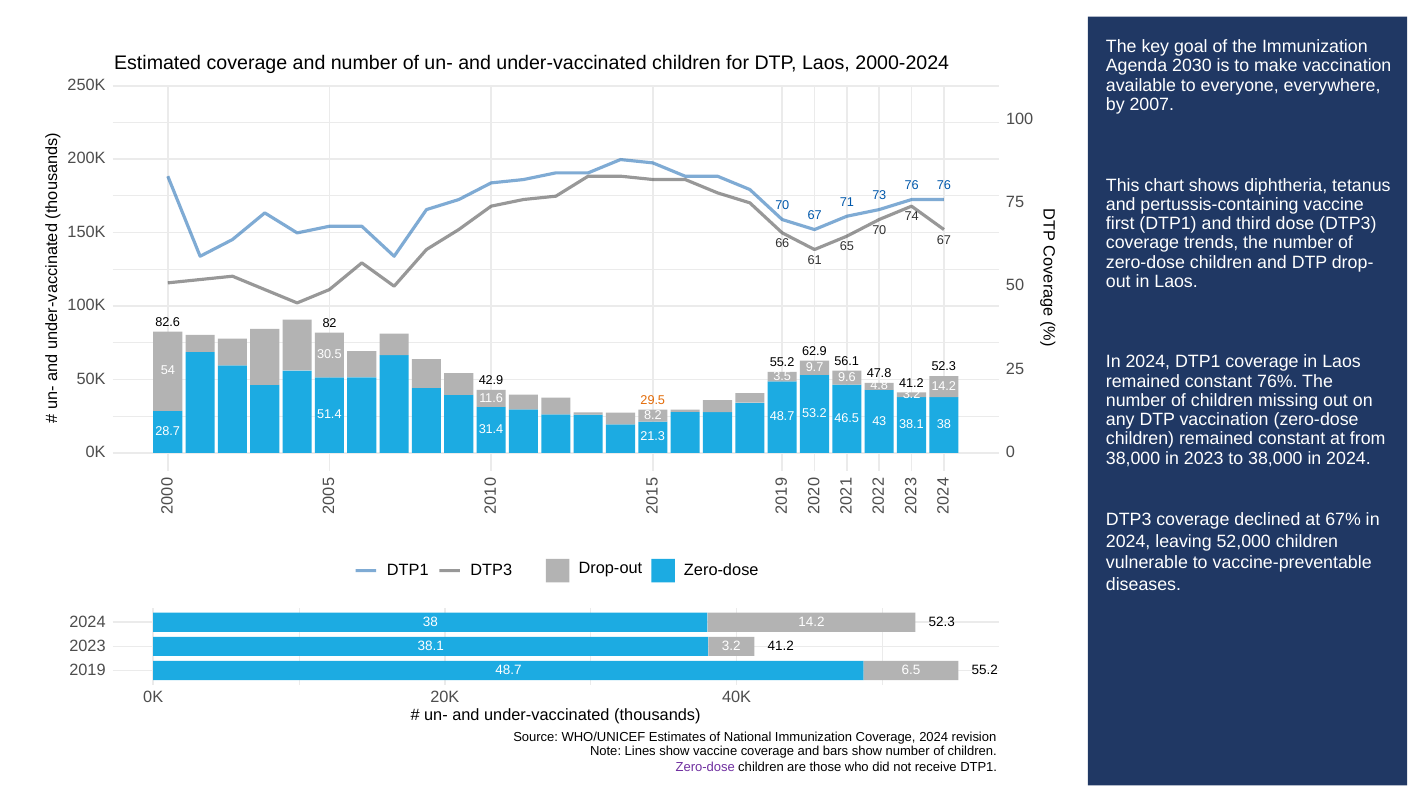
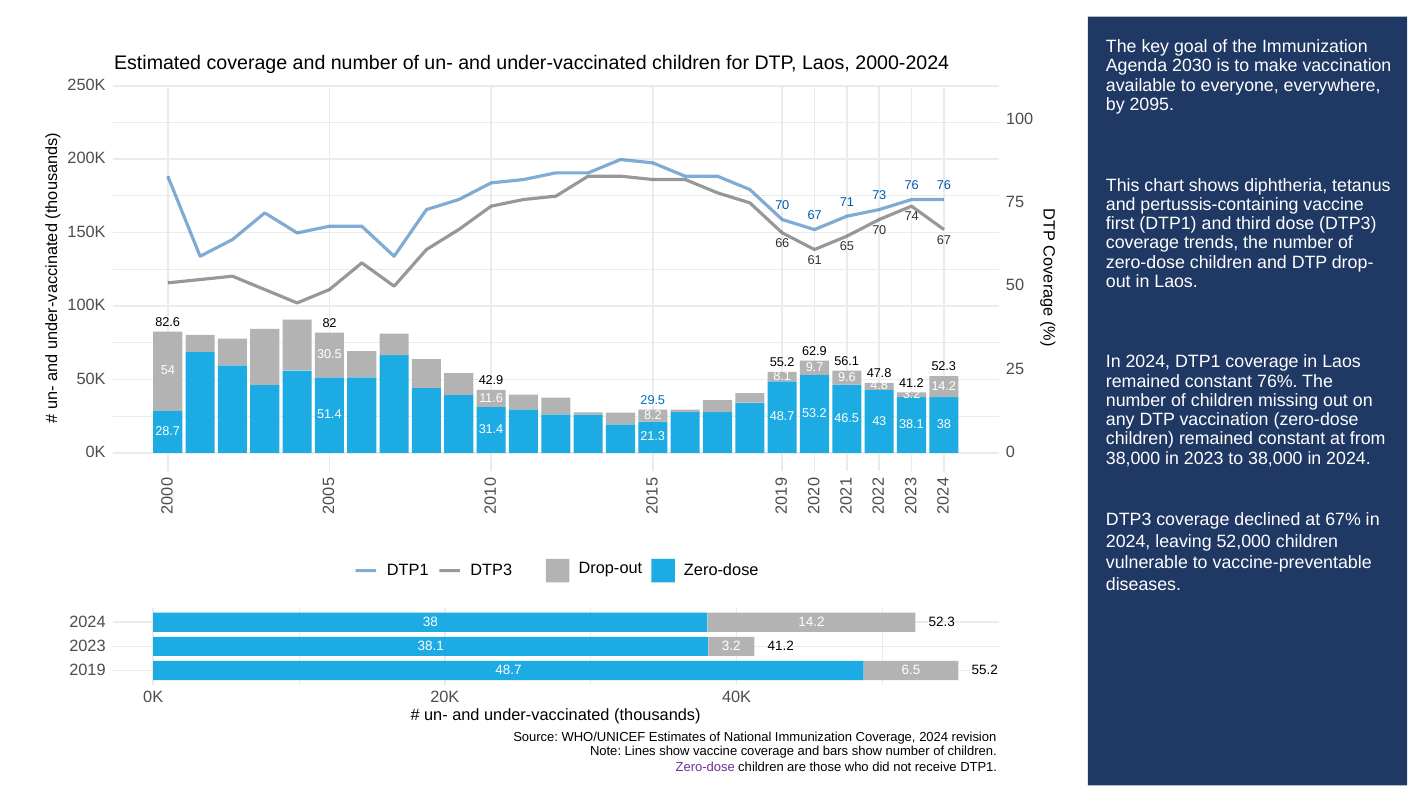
2007: 2007 -> 2095
3.5: 3.5 -> 8.1
29.5 colour: orange -> blue
